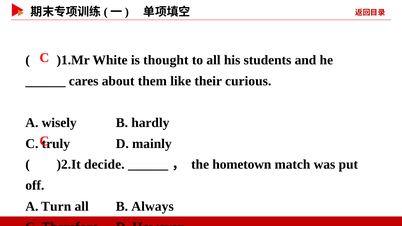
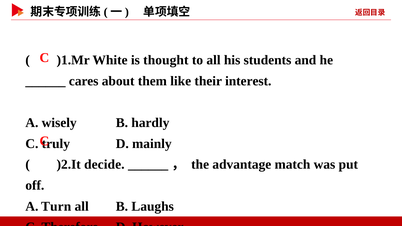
curious: curious -> interest
hometown: hometown -> advantage
Always: Always -> Laughs
